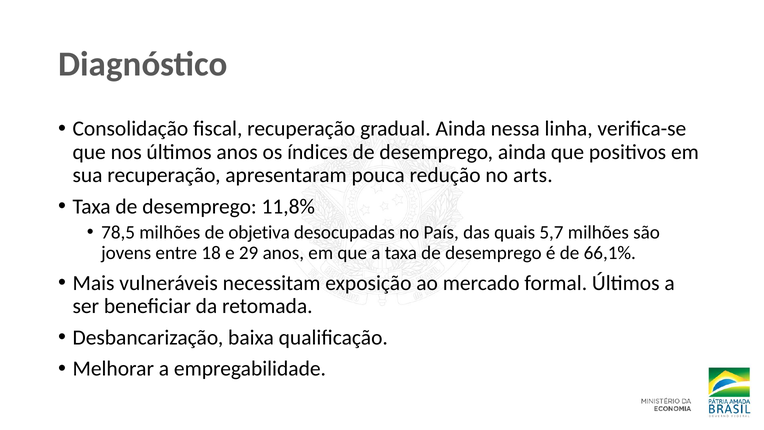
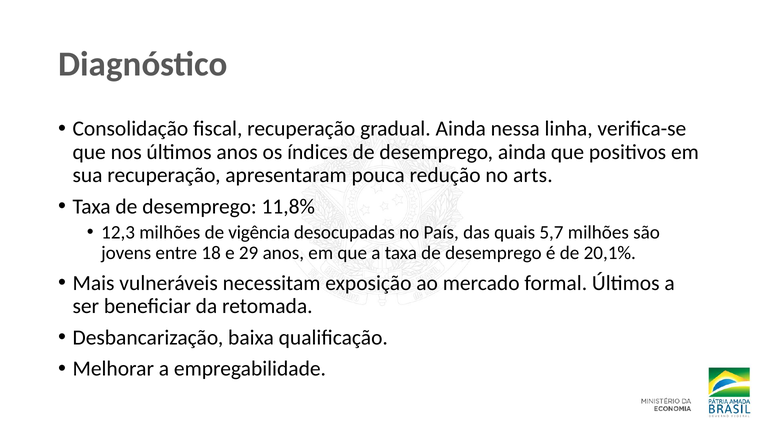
78,5: 78,5 -> 12,3
objetiva: objetiva -> vigência
66,1%: 66,1% -> 20,1%
